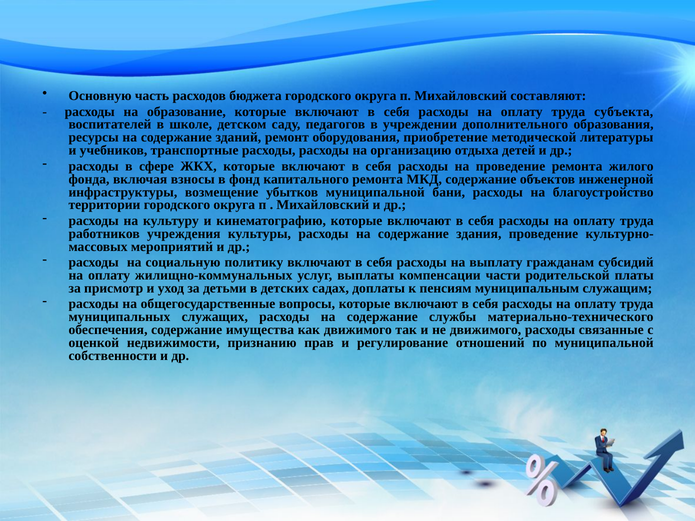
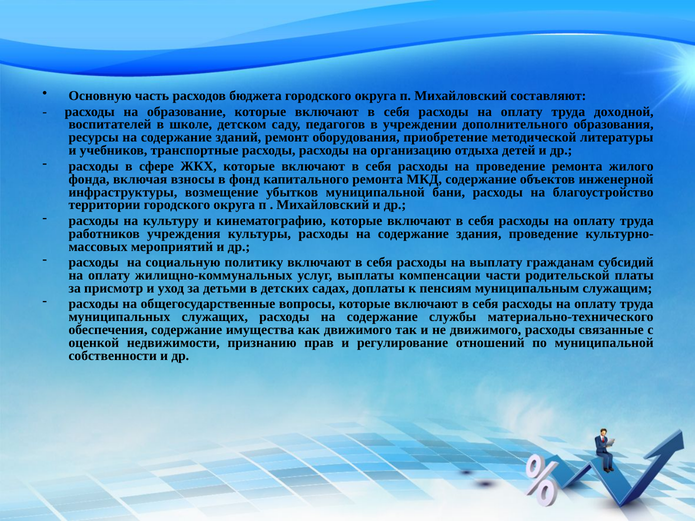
субъекта: субъекта -> доходной
